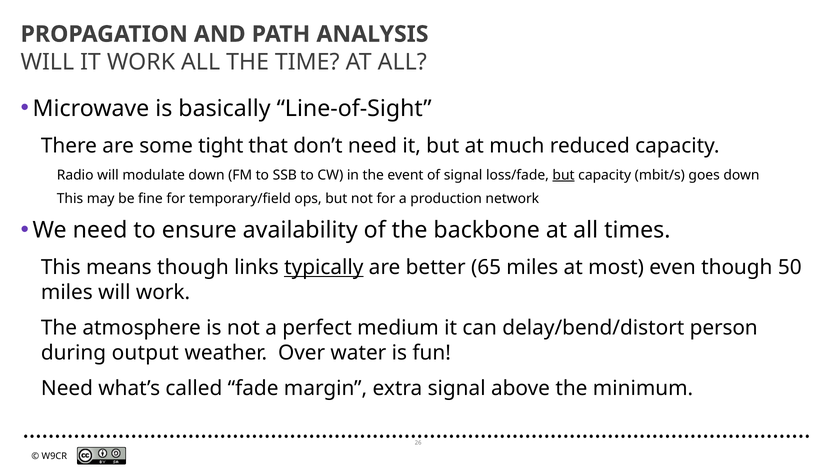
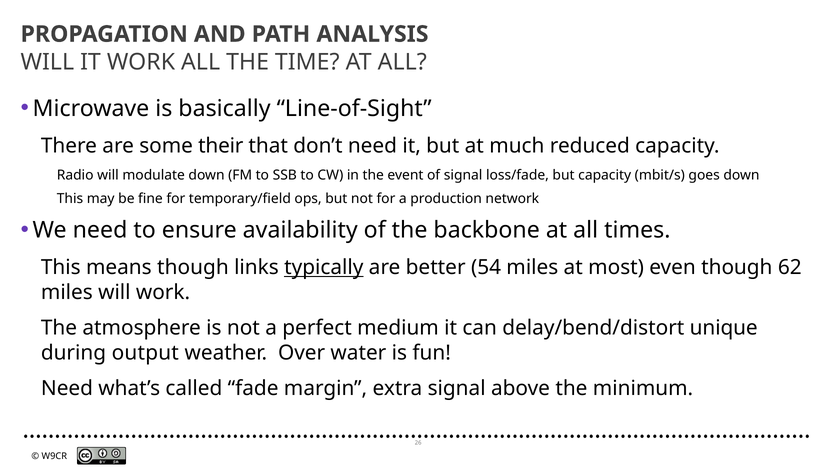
tight: tight -> their
but at (564, 175) underline: present -> none
65: 65 -> 54
50: 50 -> 62
person: person -> unique
